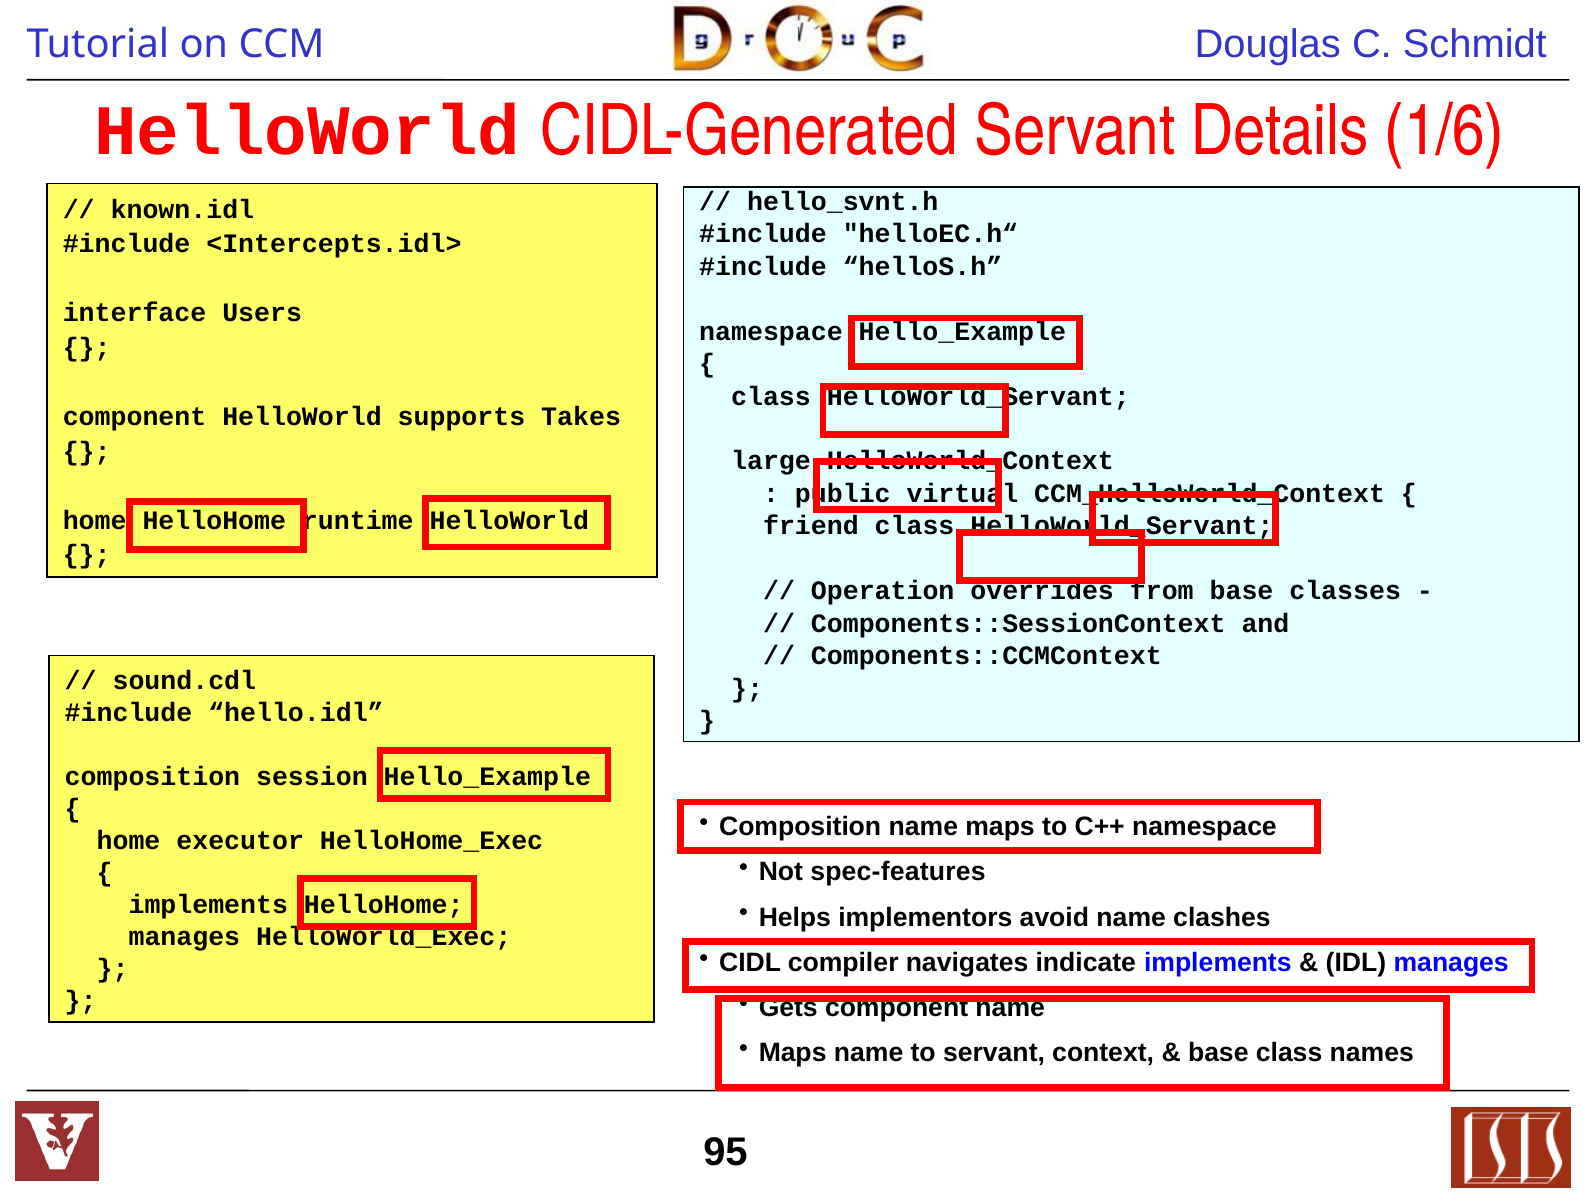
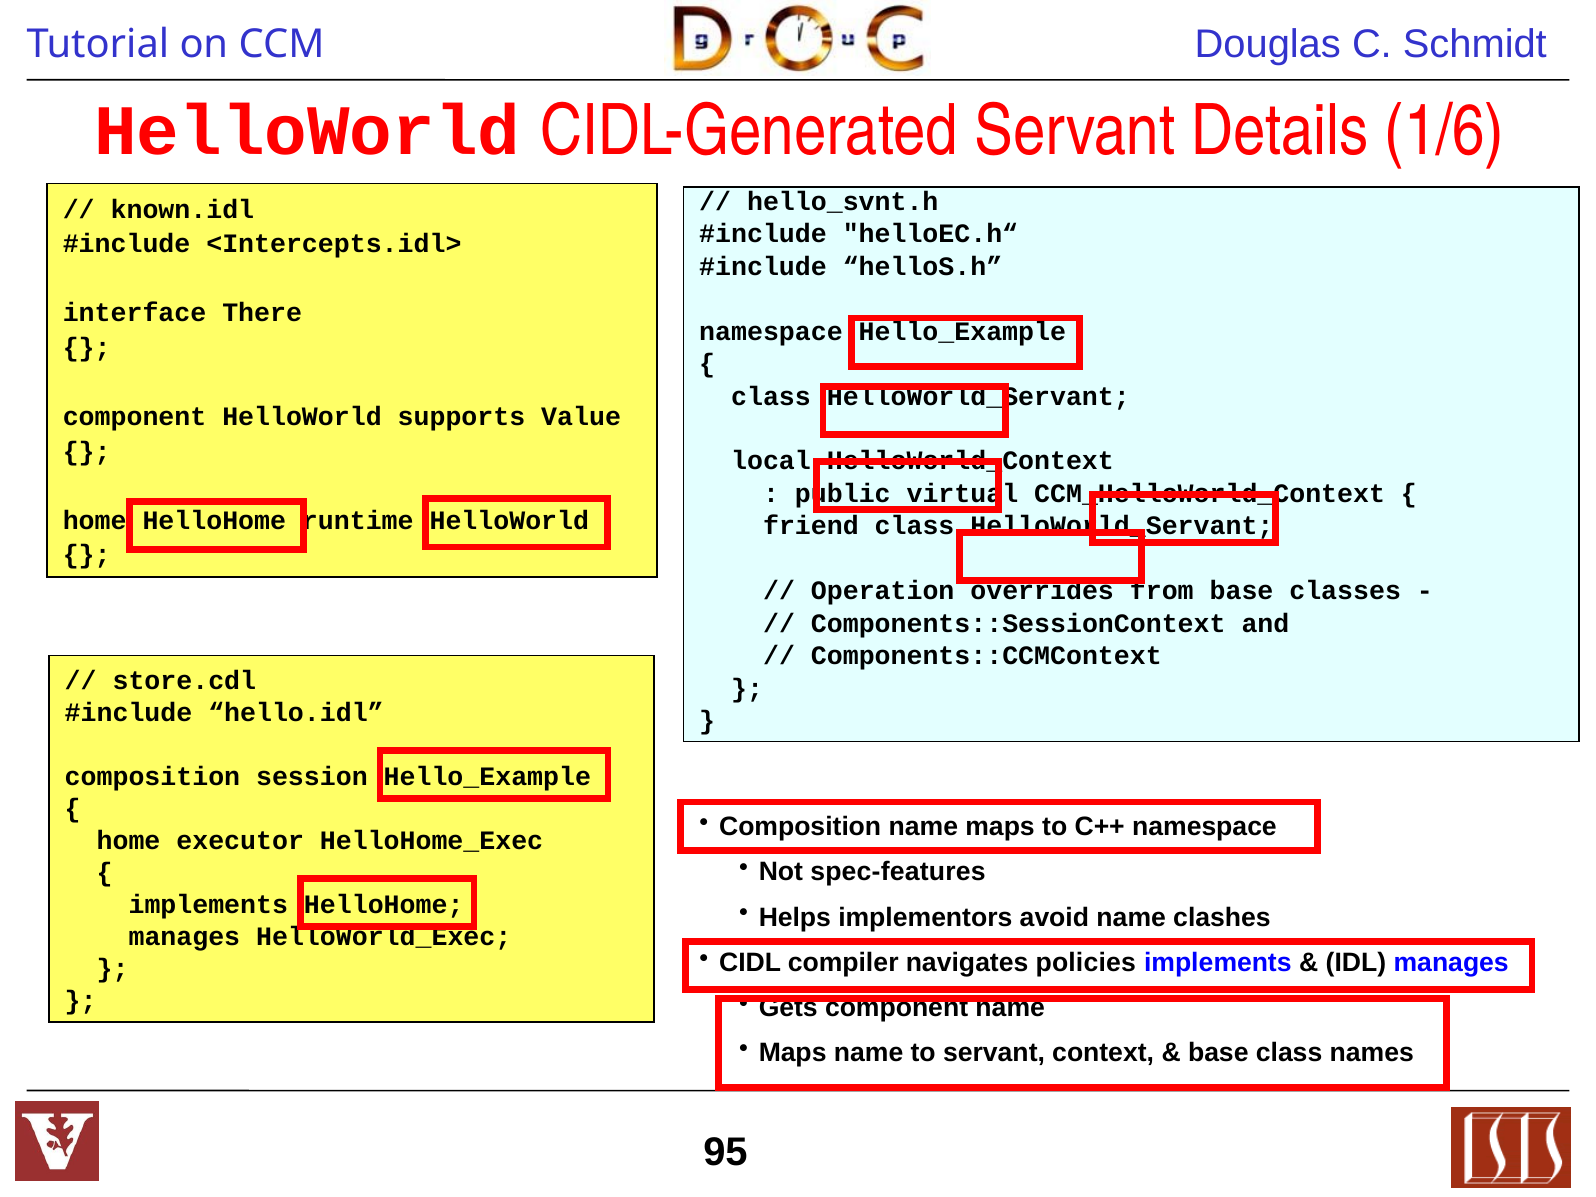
Users: Users -> There
Takes: Takes -> Value
large: large -> local
sound.cdl: sound.cdl -> store.cdl
indicate: indicate -> policies
